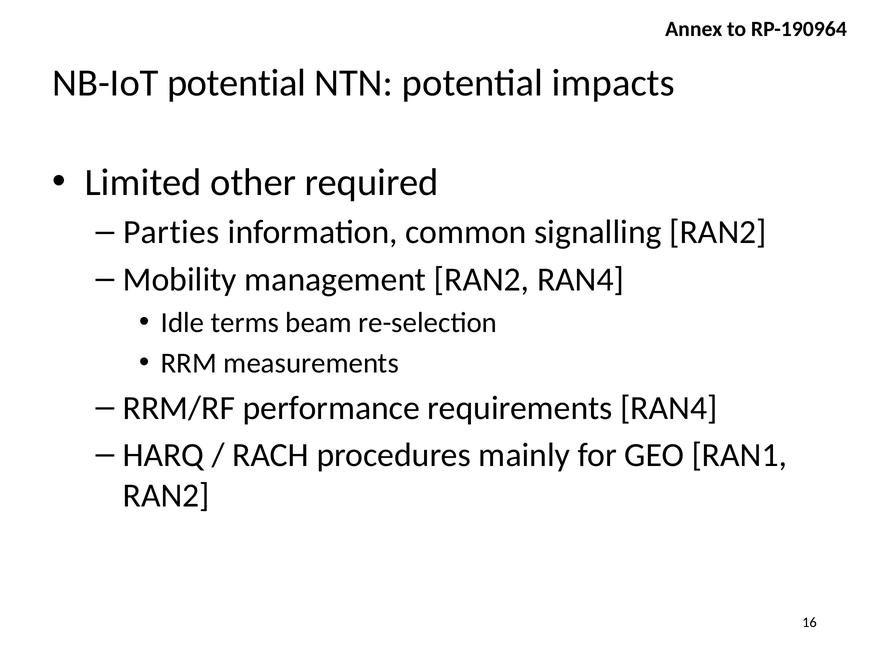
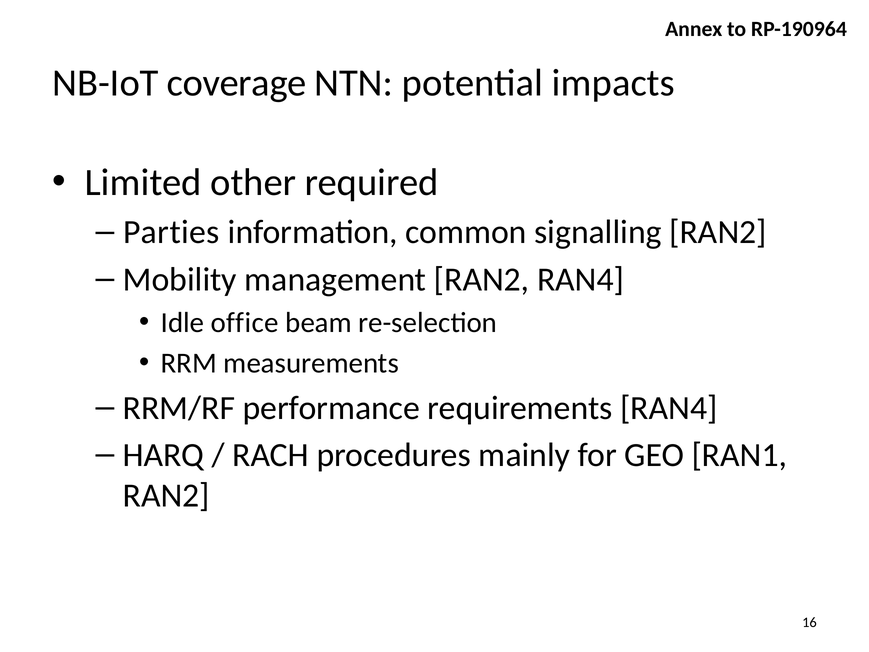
NB-IoT potential: potential -> coverage
terms: terms -> office
